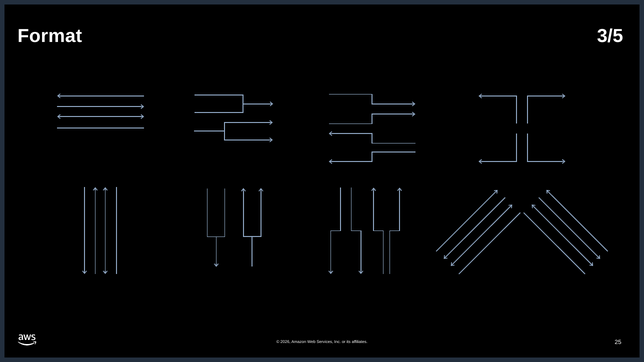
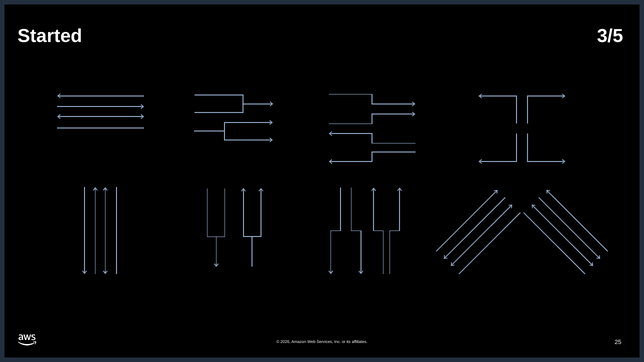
Format: Format -> Started
